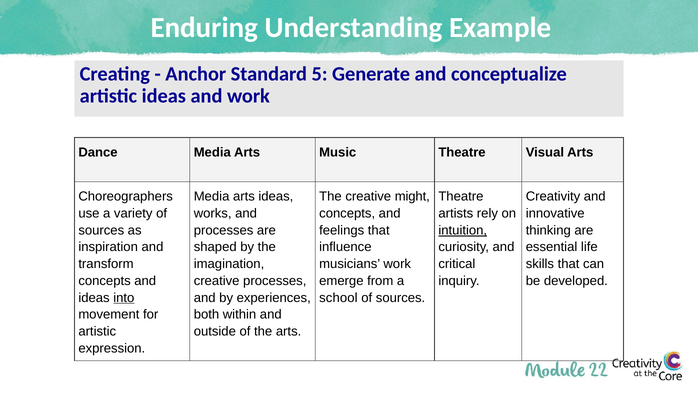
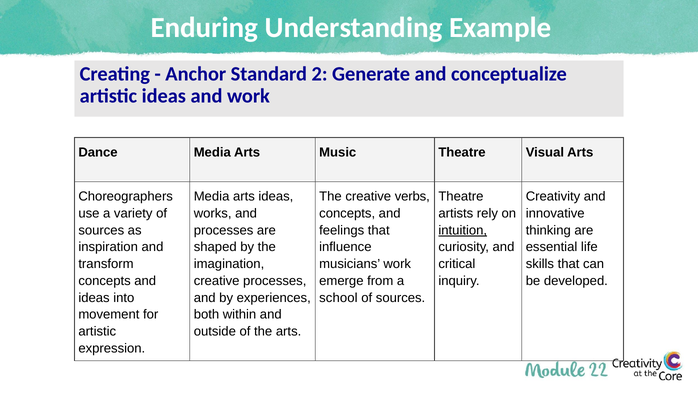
5: 5 -> 2
might: might -> verbs
into underline: present -> none
